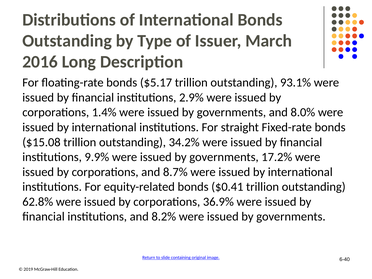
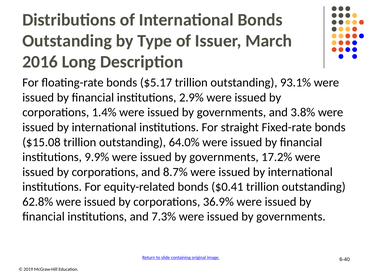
8.0%: 8.0% -> 3.8%
34.2%: 34.2% -> 64.0%
8.2%: 8.2% -> 7.3%
